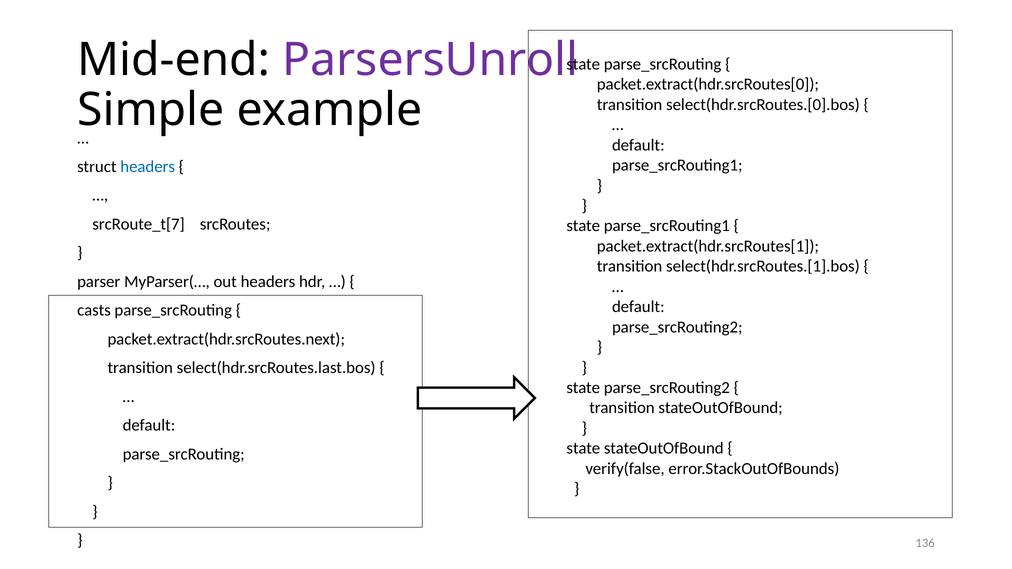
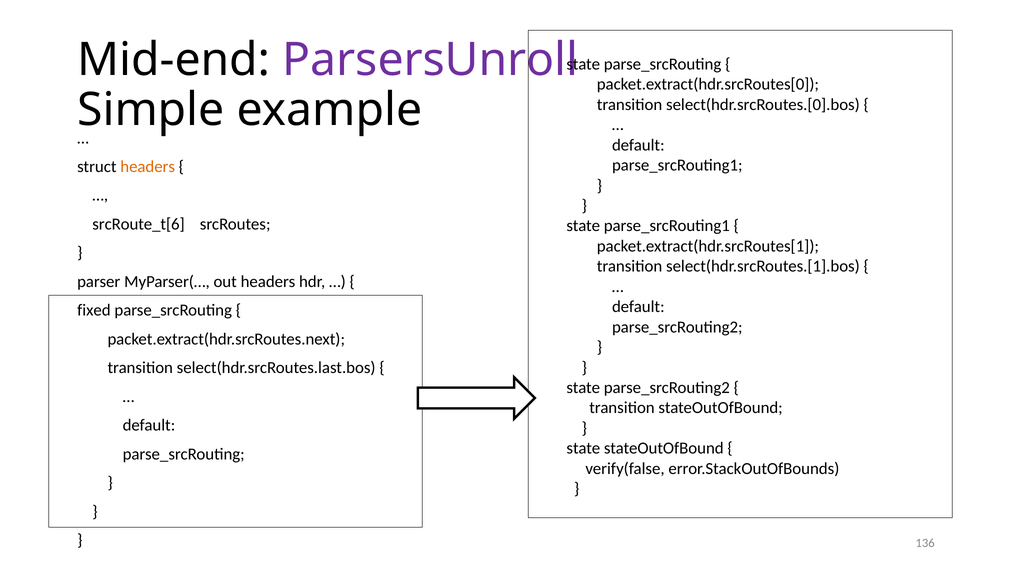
headers at (148, 167) colour: blue -> orange
srcRoute_t[7: srcRoute_t[7 -> srcRoute_t[6
casts: casts -> fixed
